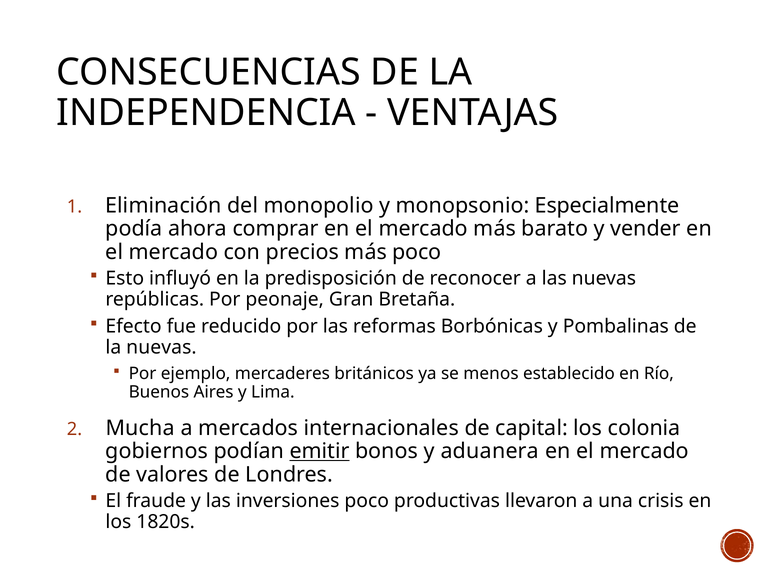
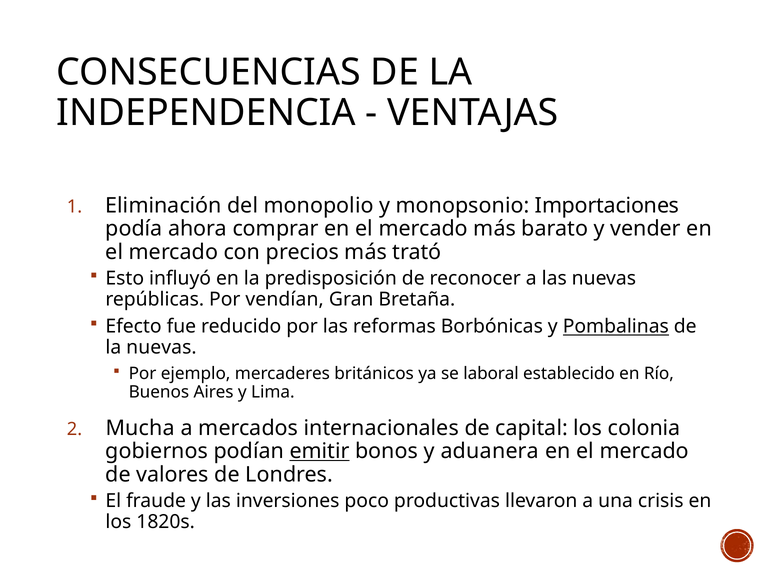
Especialmente: Especialmente -> Importaciones
más poco: poco -> trató
peonaje: peonaje -> vendían
Pombalinas underline: none -> present
menos: menos -> laboral
